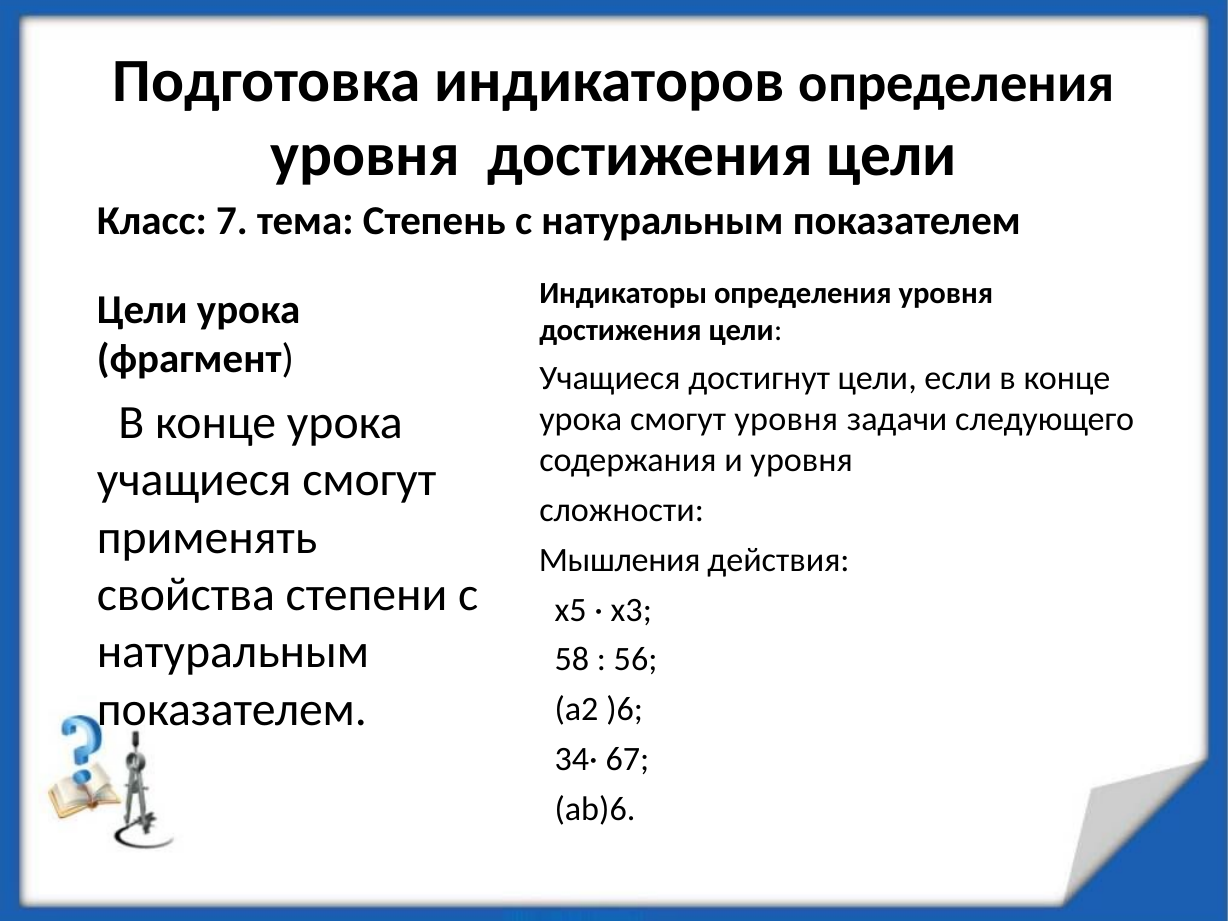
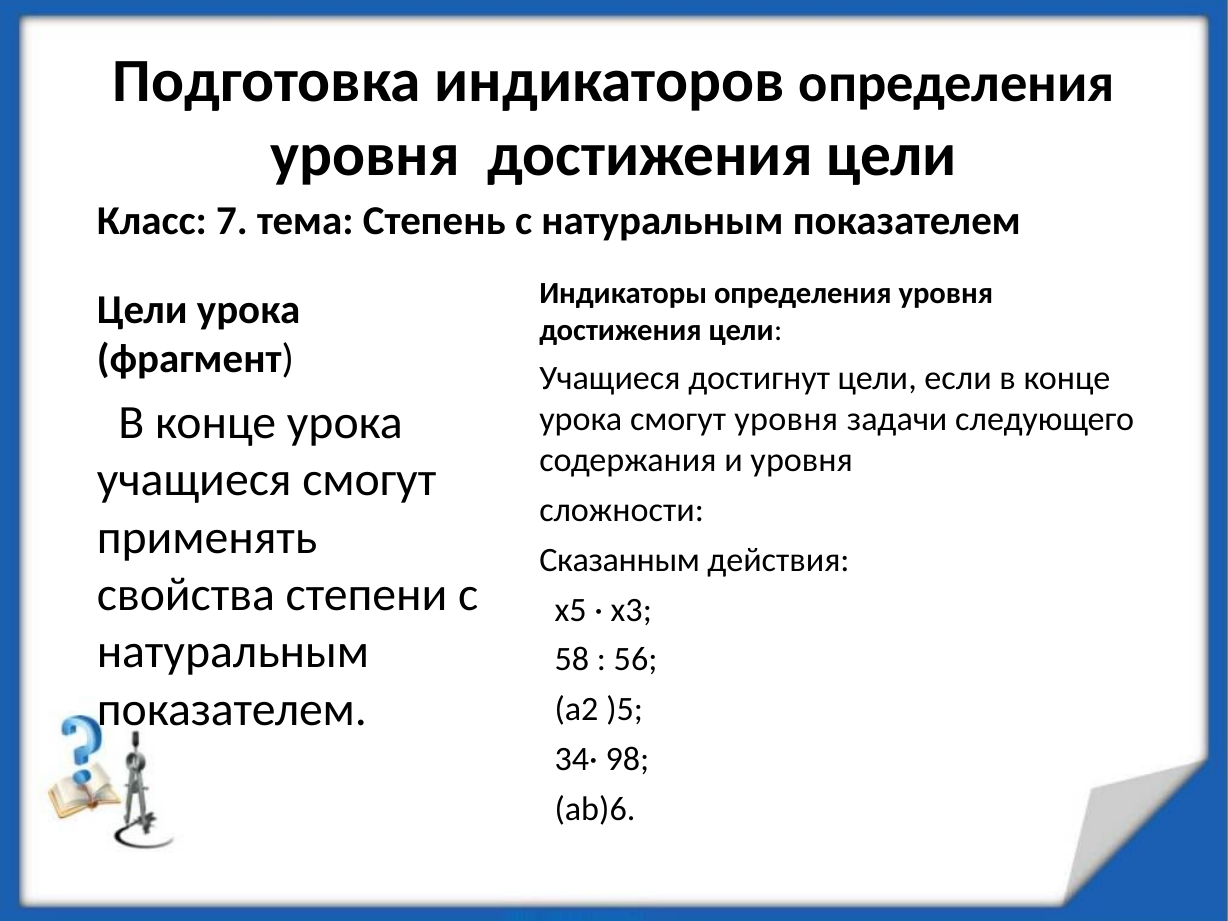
Мышления: Мышления -> Сказанным
)6: )6 -> )5
67: 67 -> 98
